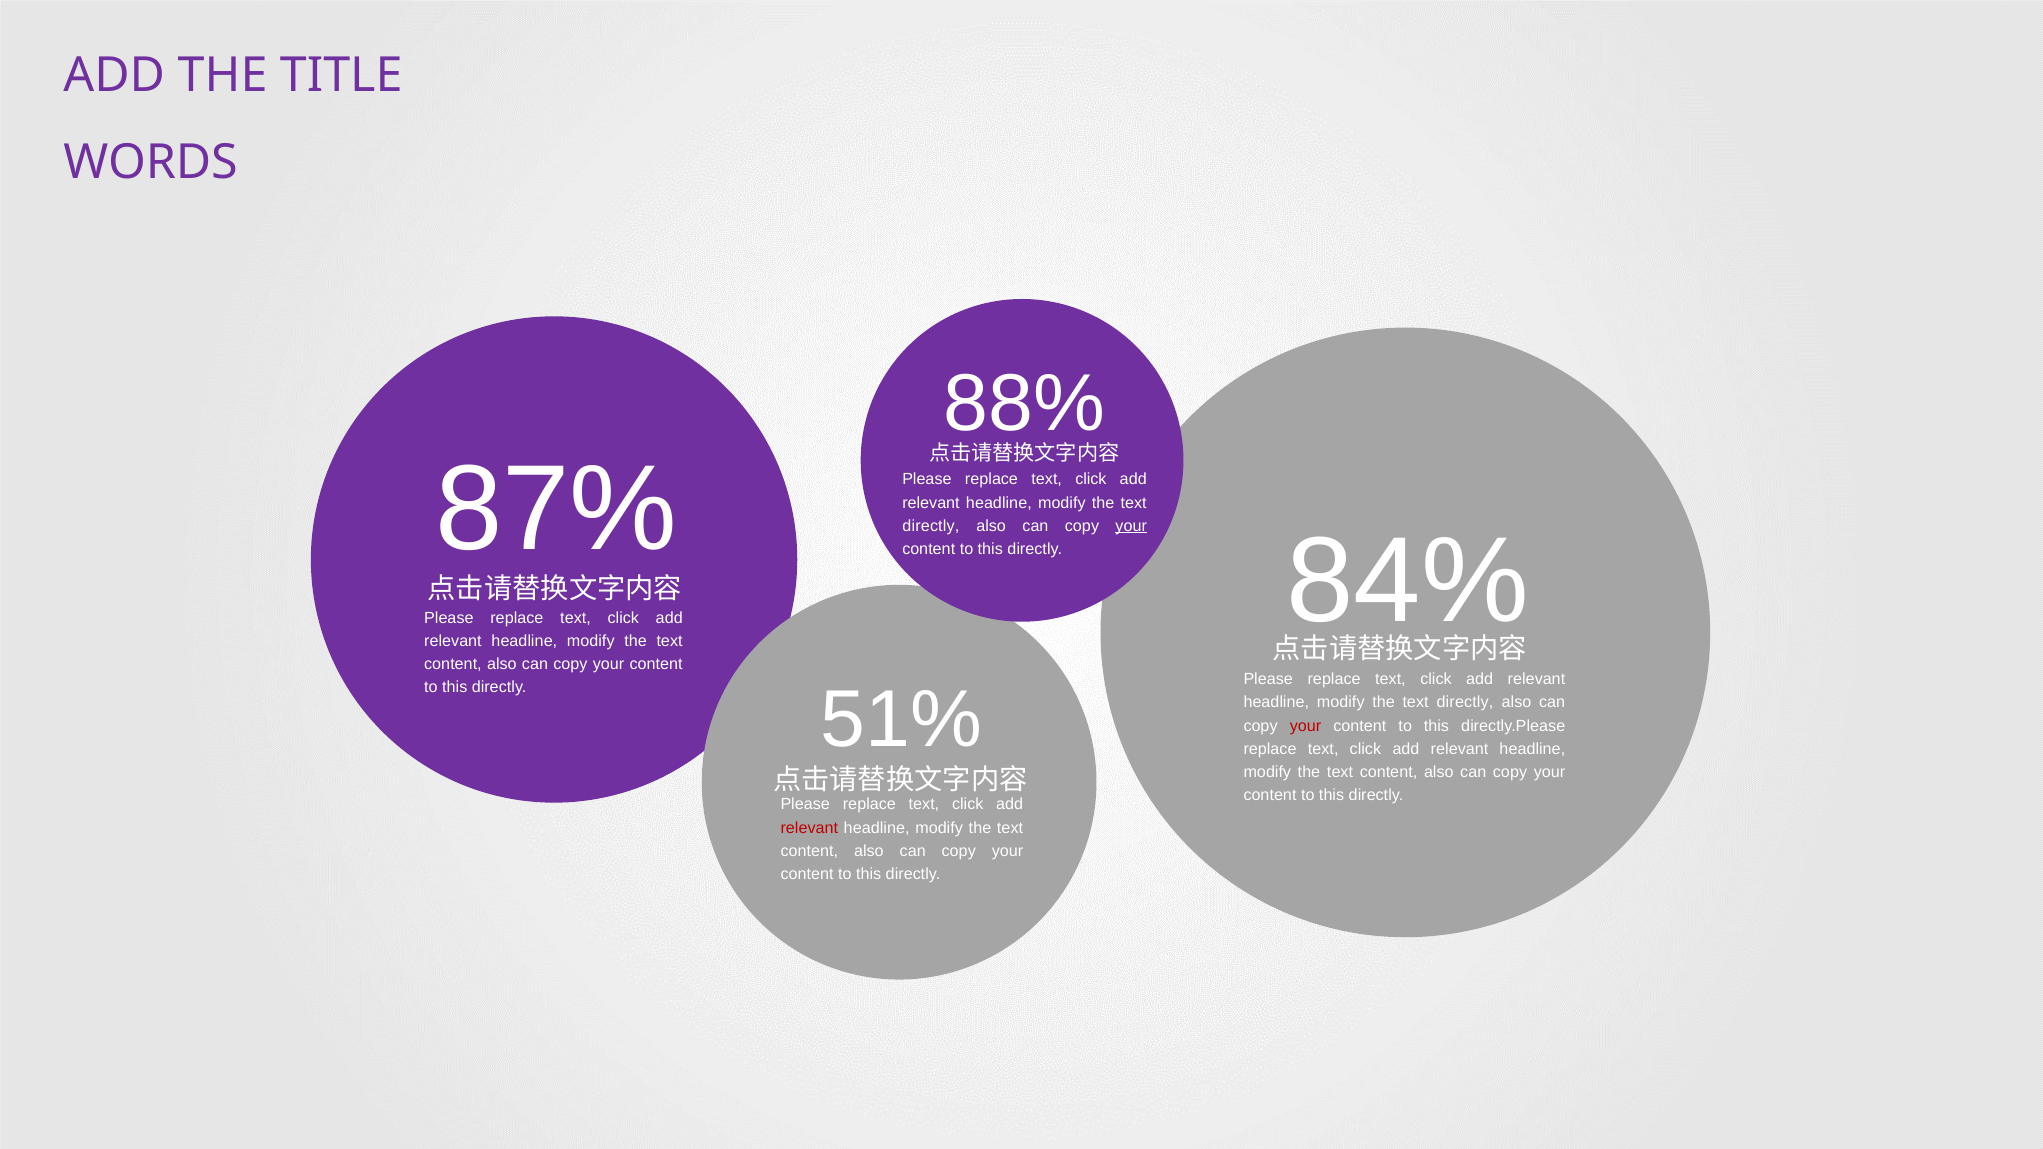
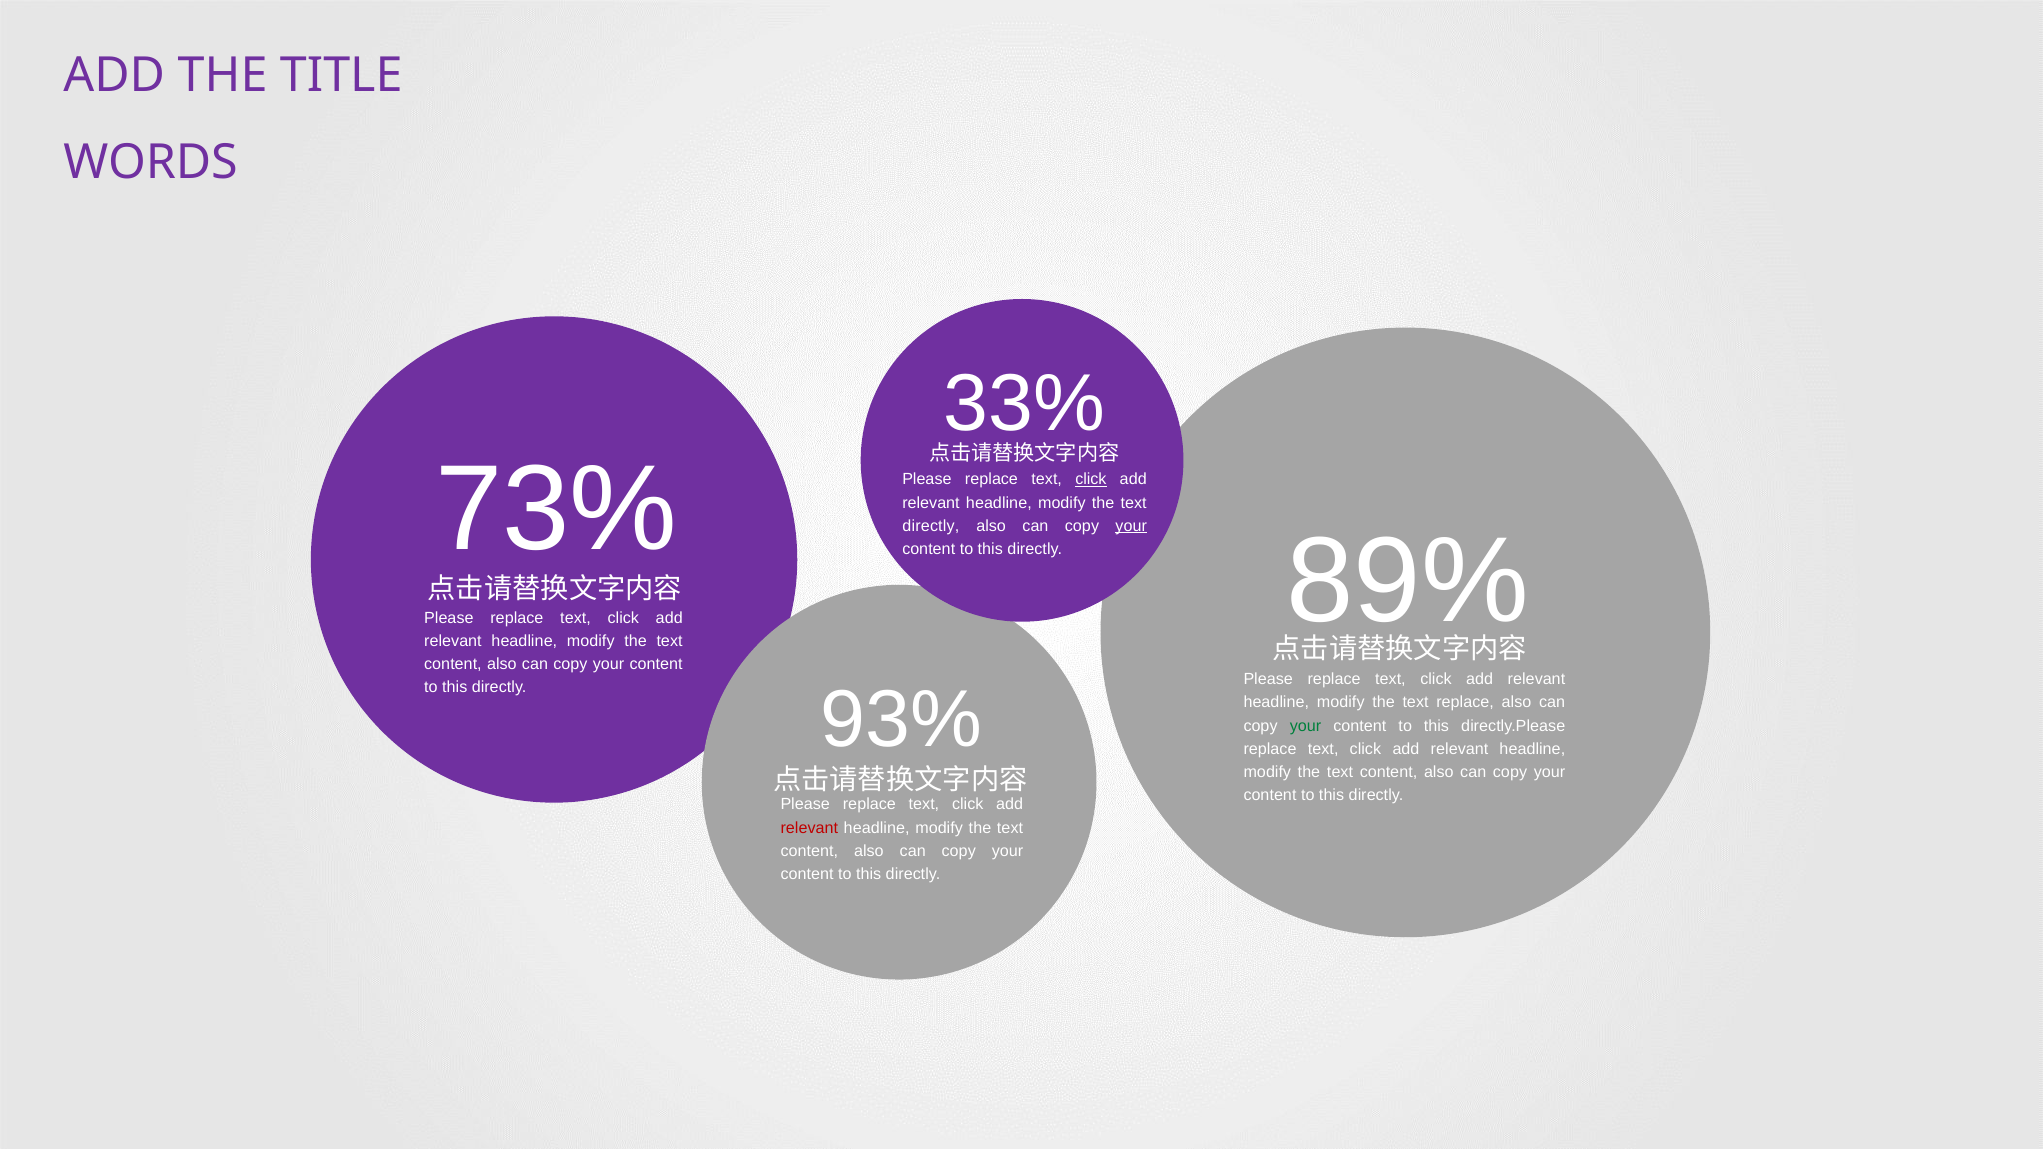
88%: 88% -> 33%
87%: 87% -> 73%
click at (1091, 480) underline: none -> present
84%: 84% -> 89%
51%: 51% -> 93%
directly at (1465, 703): directly -> replace
your at (1306, 726) colour: red -> green
